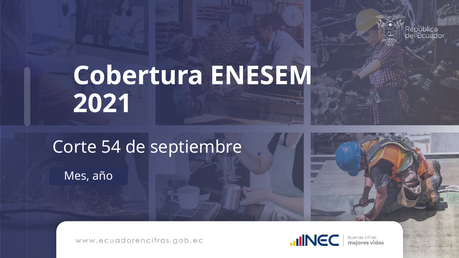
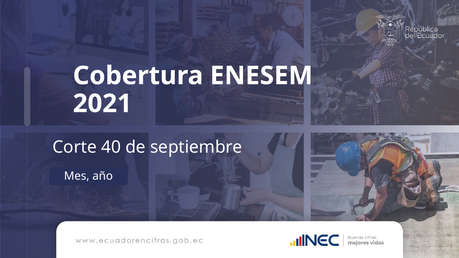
54: 54 -> 40
